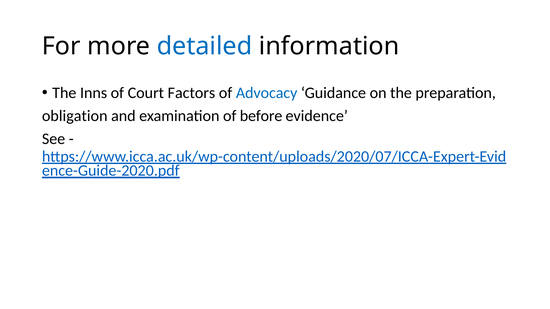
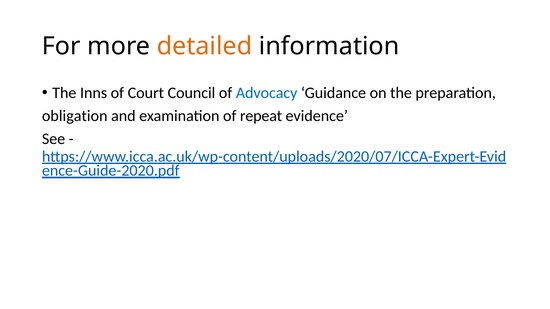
detailed colour: blue -> orange
Factors: Factors -> Council
before: before -> repeat
